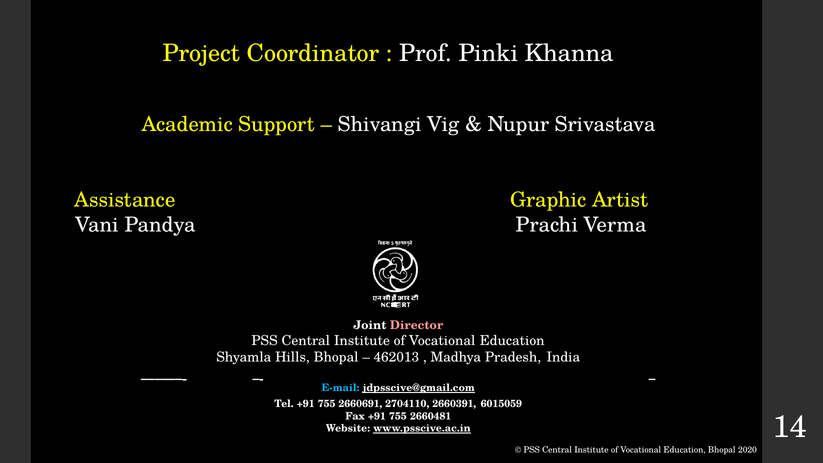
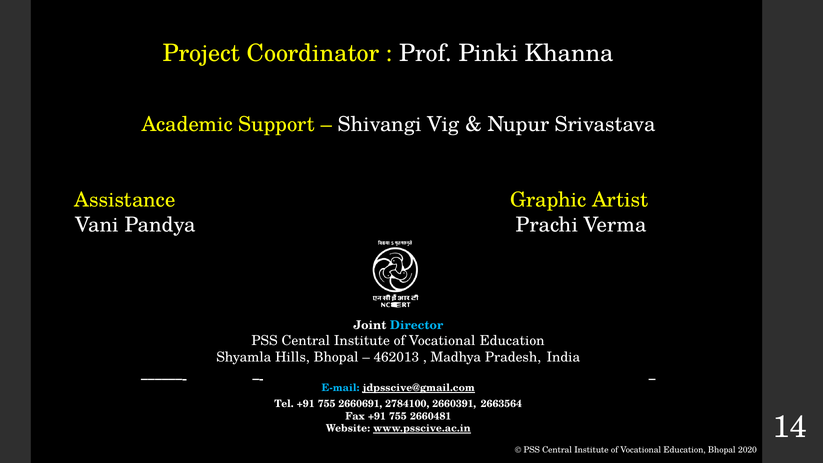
Director colour: pink -> light blue
2704110: 2704110 -> 2784100
6015059: 6015059 -> 2663564
